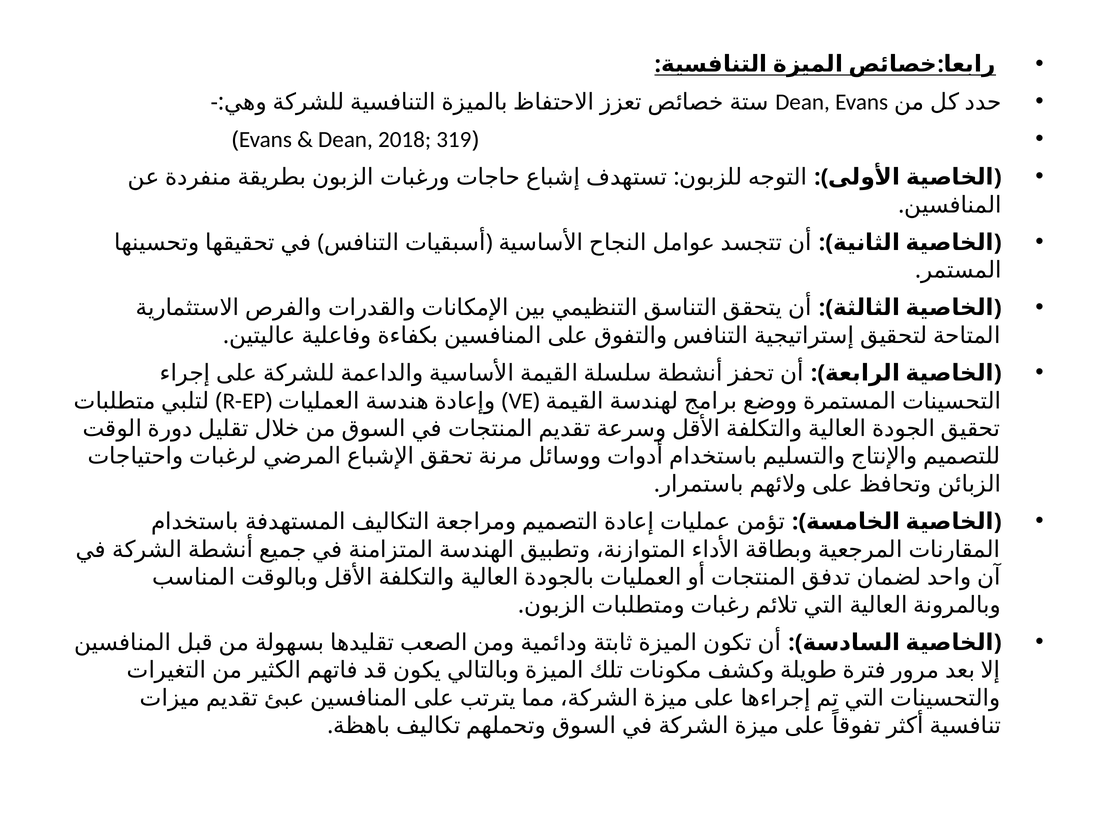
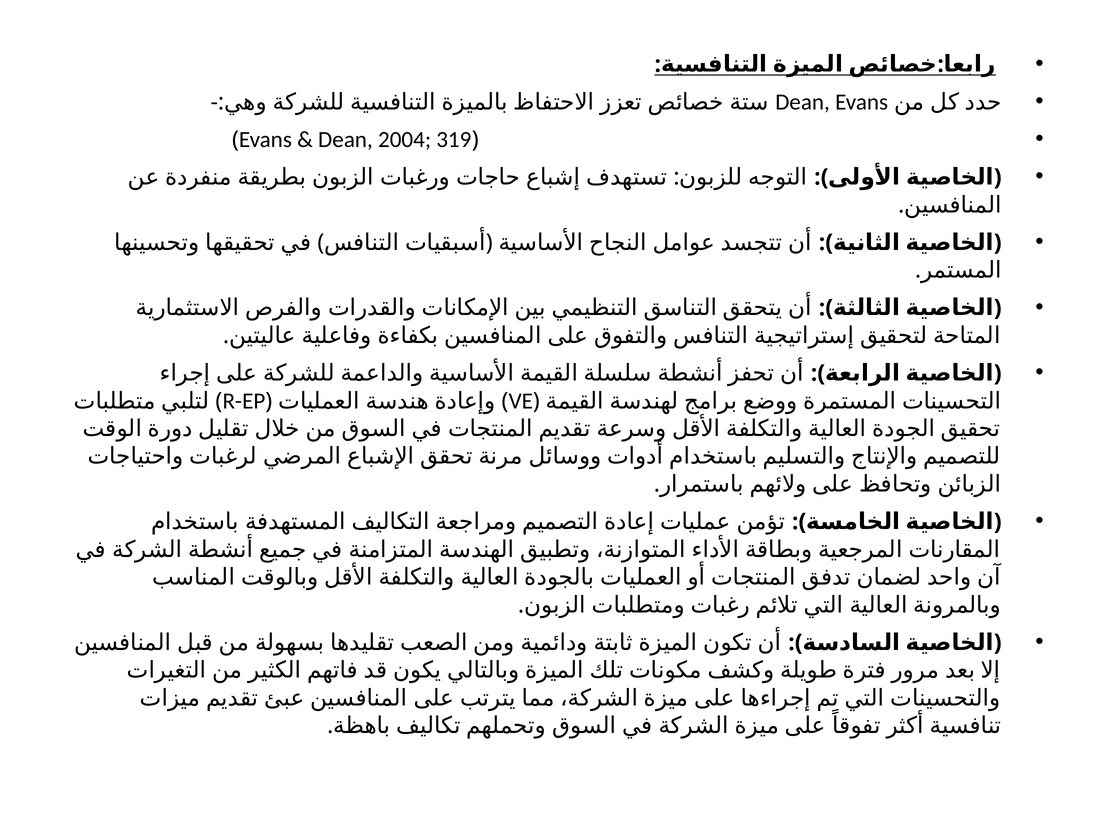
2018: 2018 -> 2004
